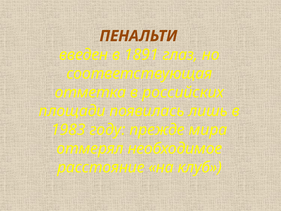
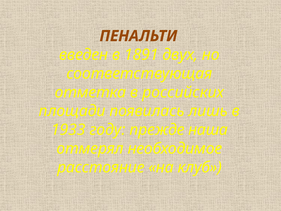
глаз: глаз -> двух
1983: 1983 -> 1933
мира: мира -> наша
